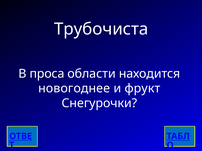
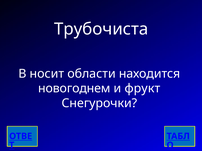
проса: проса -> носит
новогоднее: новогоднее -> новогоднем
